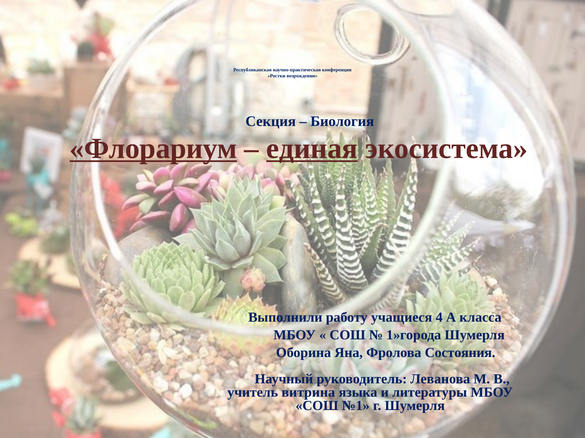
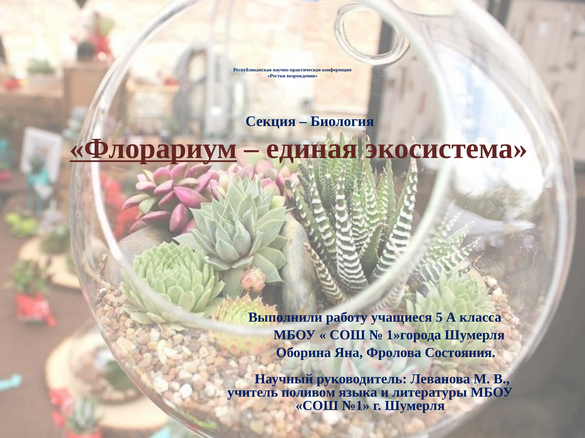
единая underline: present -> none
4: 4 -> 5
витрина: витрина -> поливом
